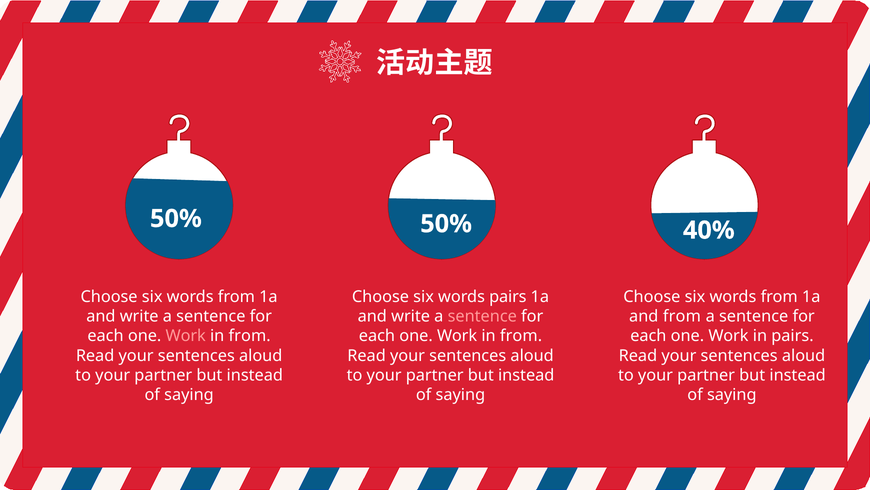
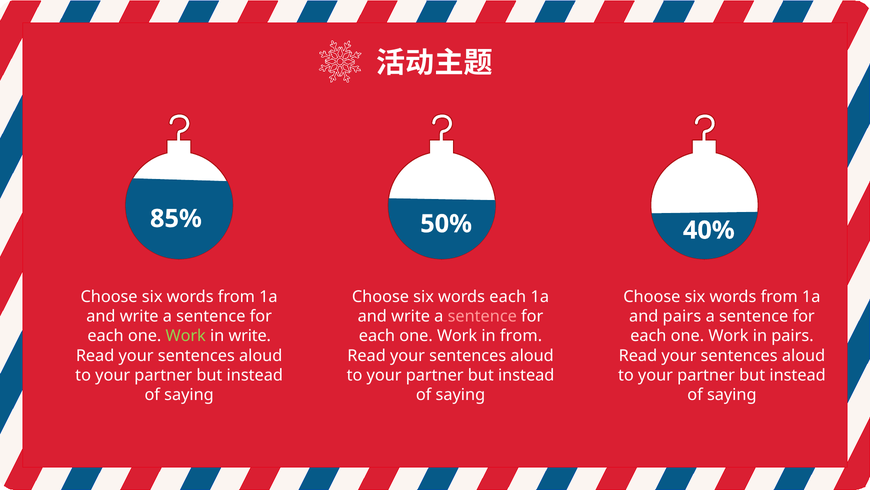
50% at (176, 218): 50% -> 85%
words pairs: pairs -> each
and from: from -> pairs
Work at (186, 336) colour: pink -> light green
from at (250, 336): from -> write
